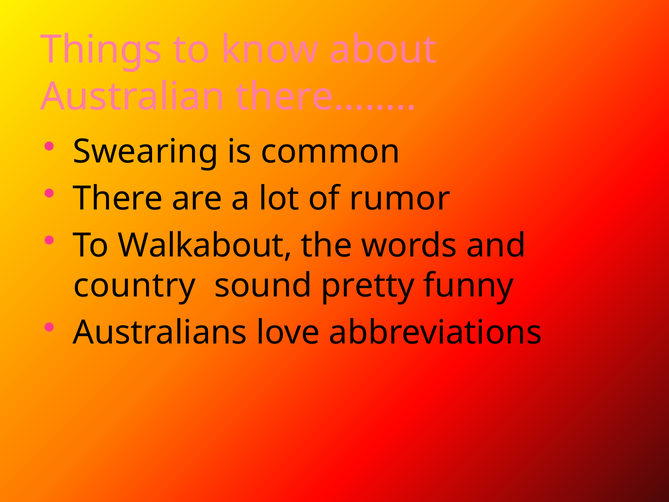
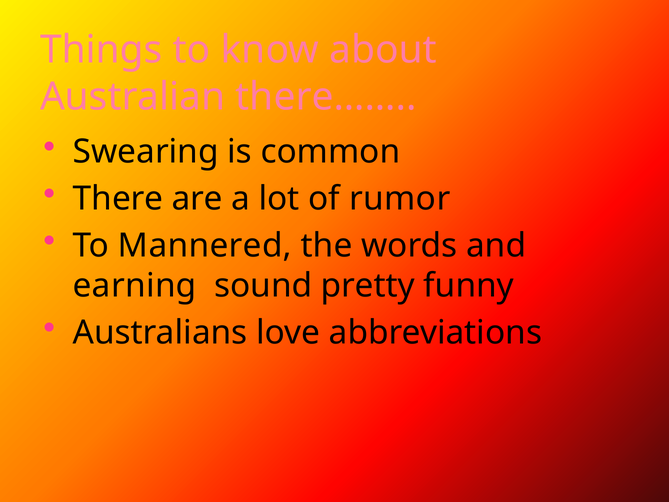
Walkabout: Walkabout -> Mannered
country: country -> earning
